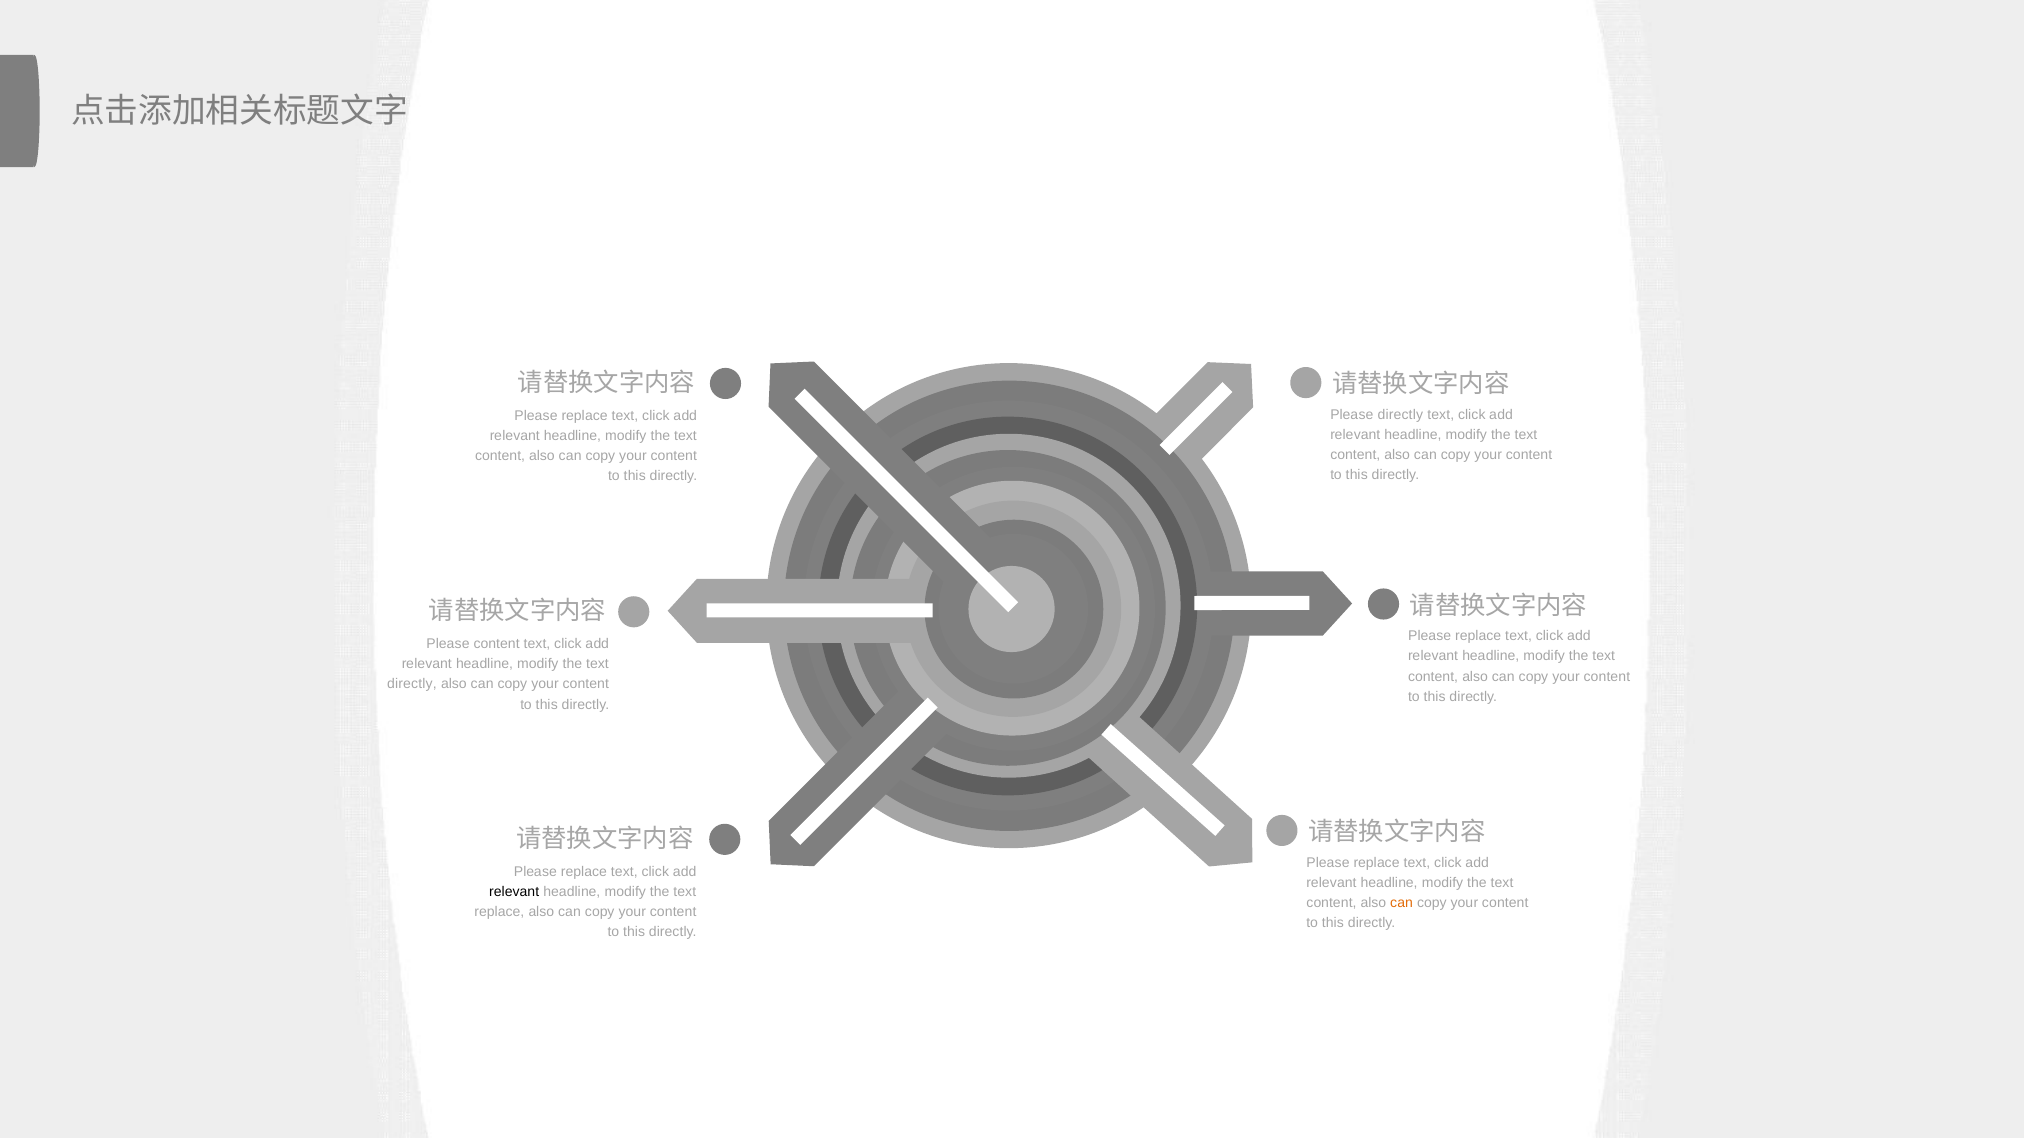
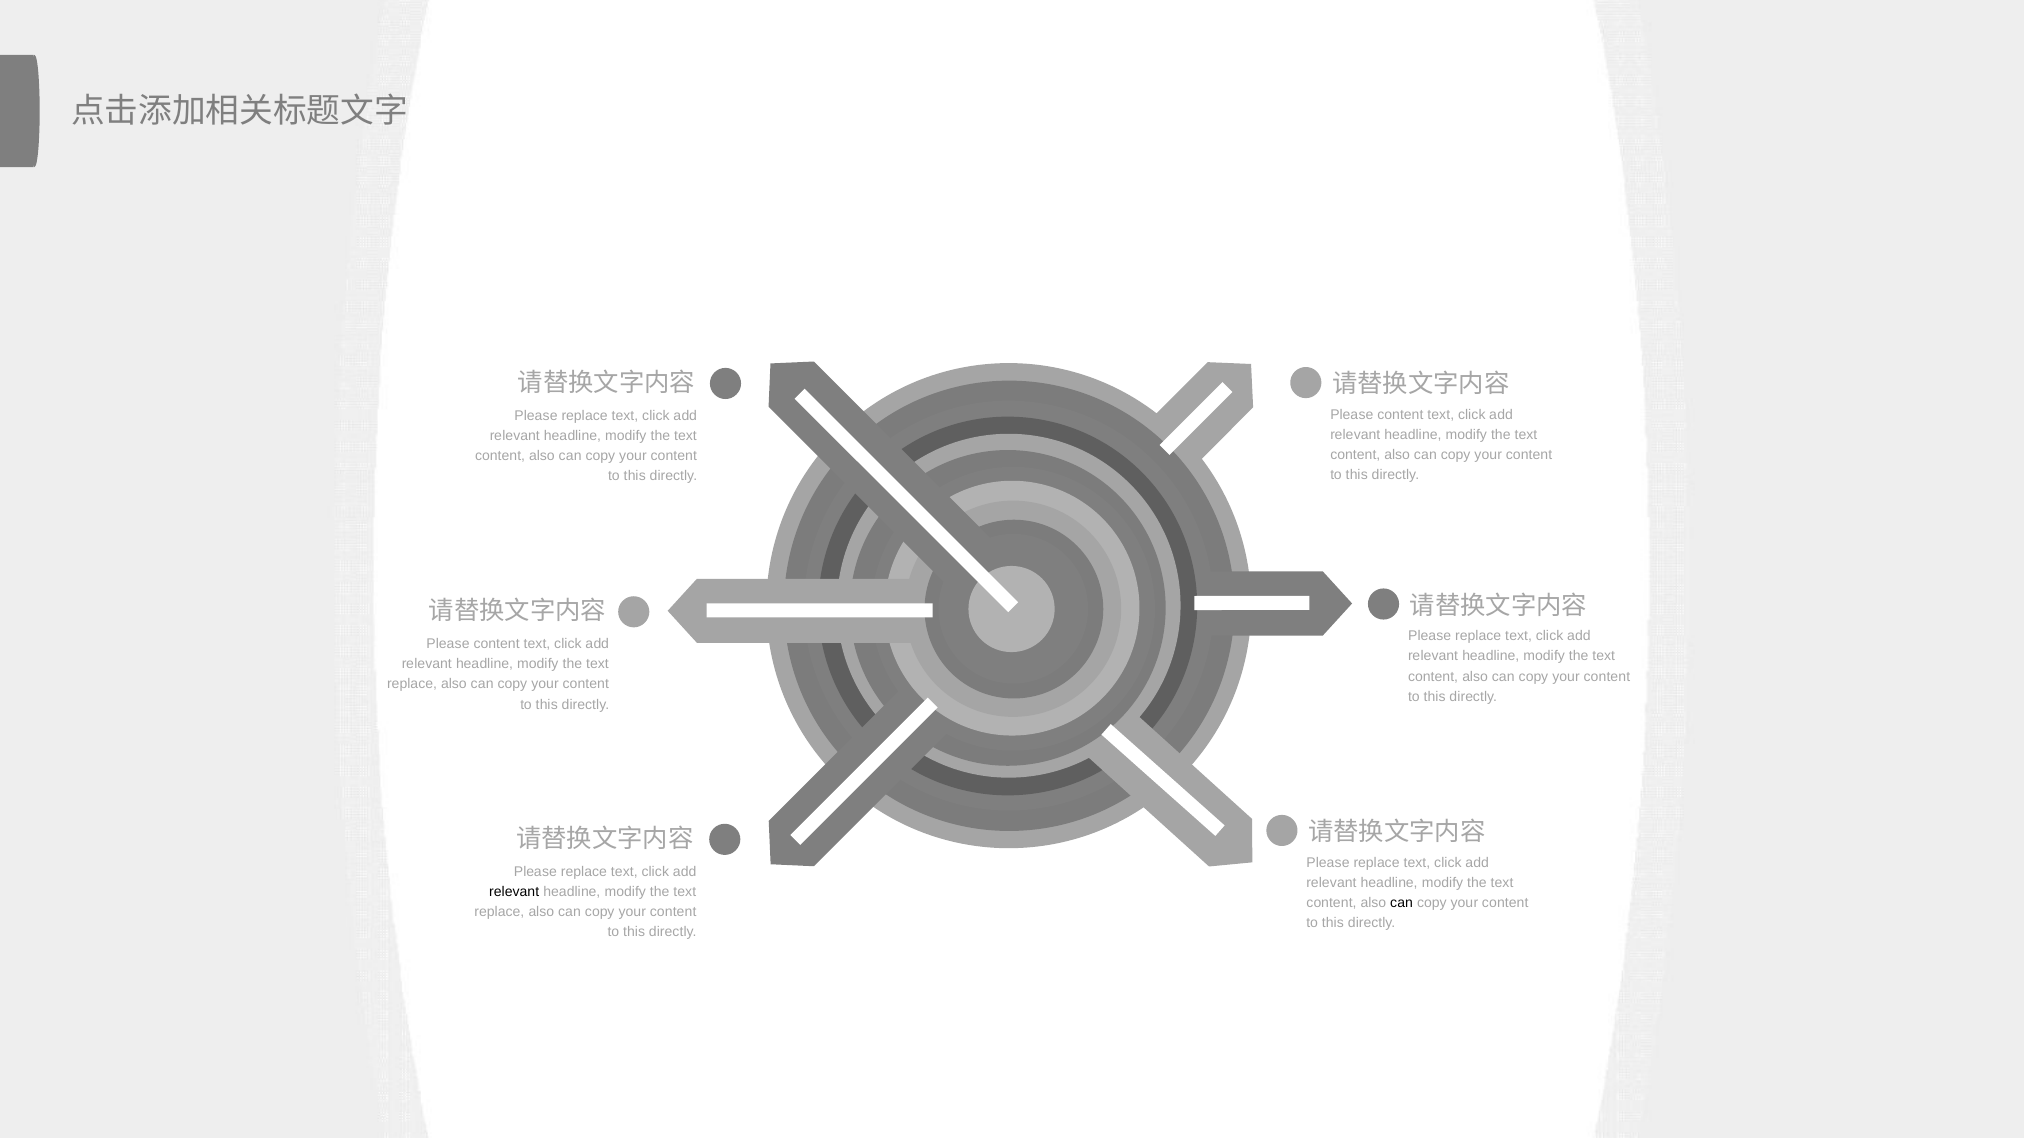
directly at (1400, 415): directly -> content
directly at (412, 685): directly -> replace
can at (1402, 903) colour: orange -> black
